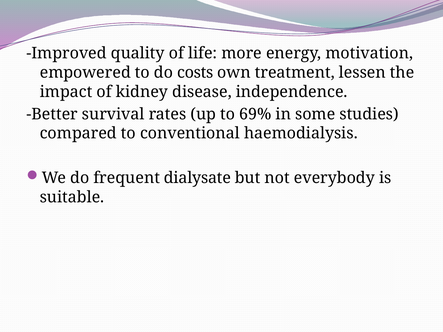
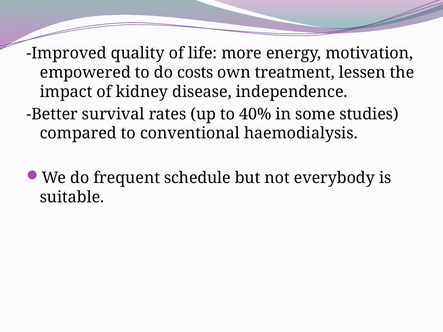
69%: 69% -> 40%
dialysate: dialysate -> schedule
